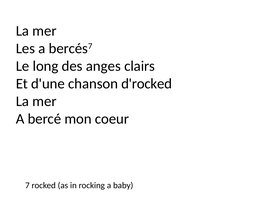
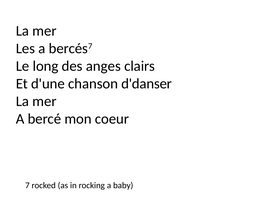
d'rocked: d'rocked -> d'danser
